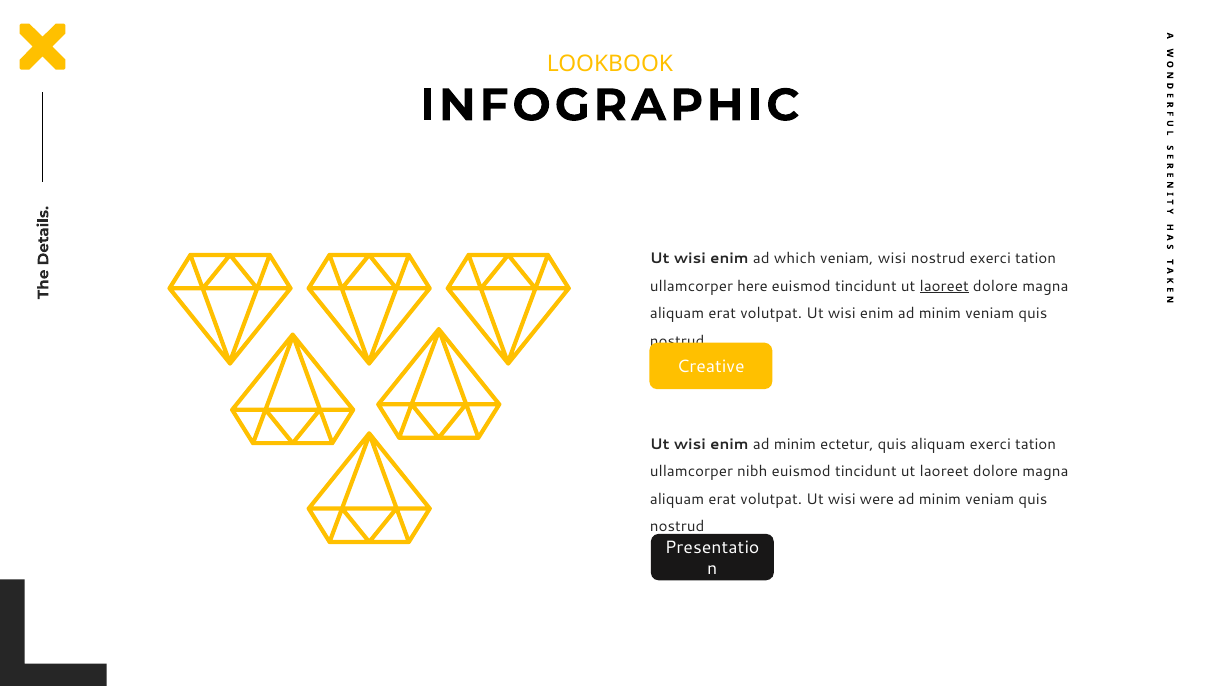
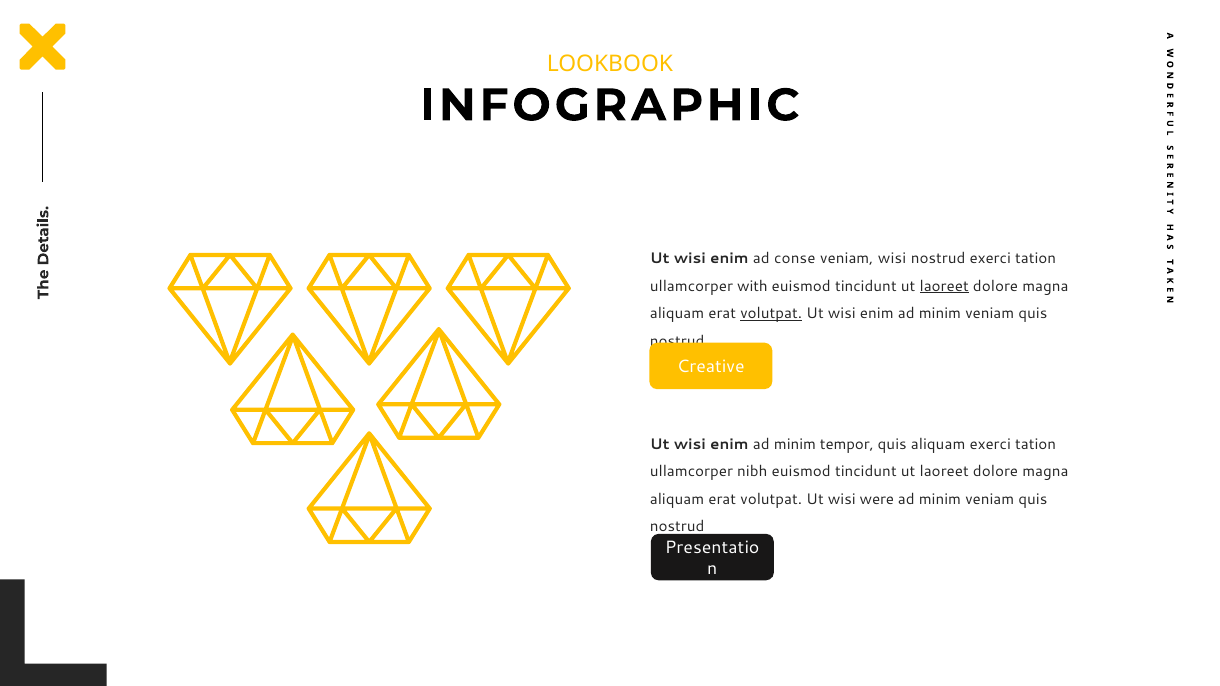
which: which -> conse
here: here -> with
volutpat at (771, 314) underline: none -> present
ectetur: ectetur -> tempor
